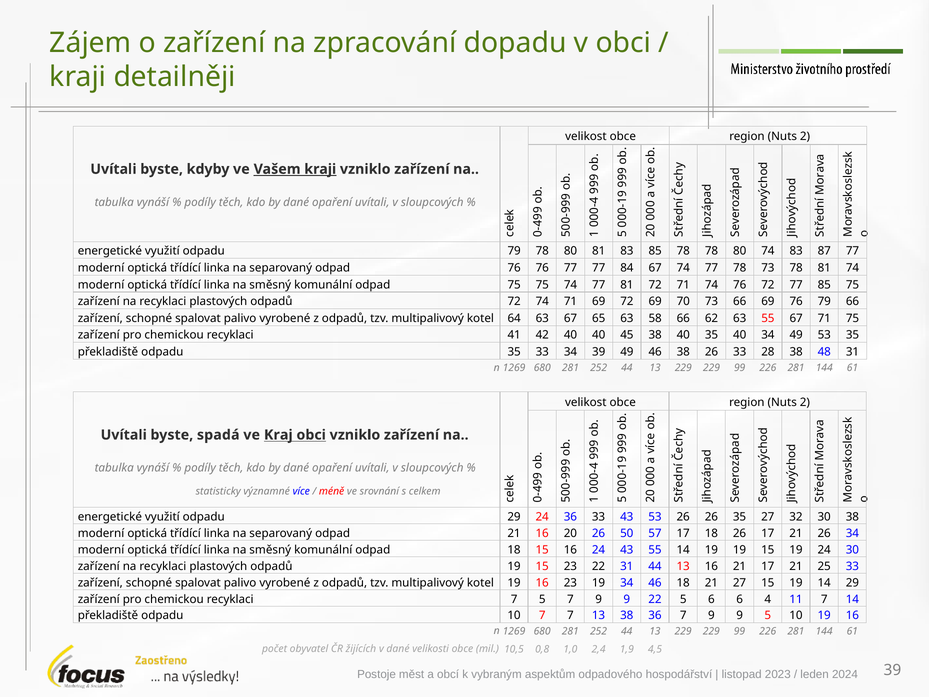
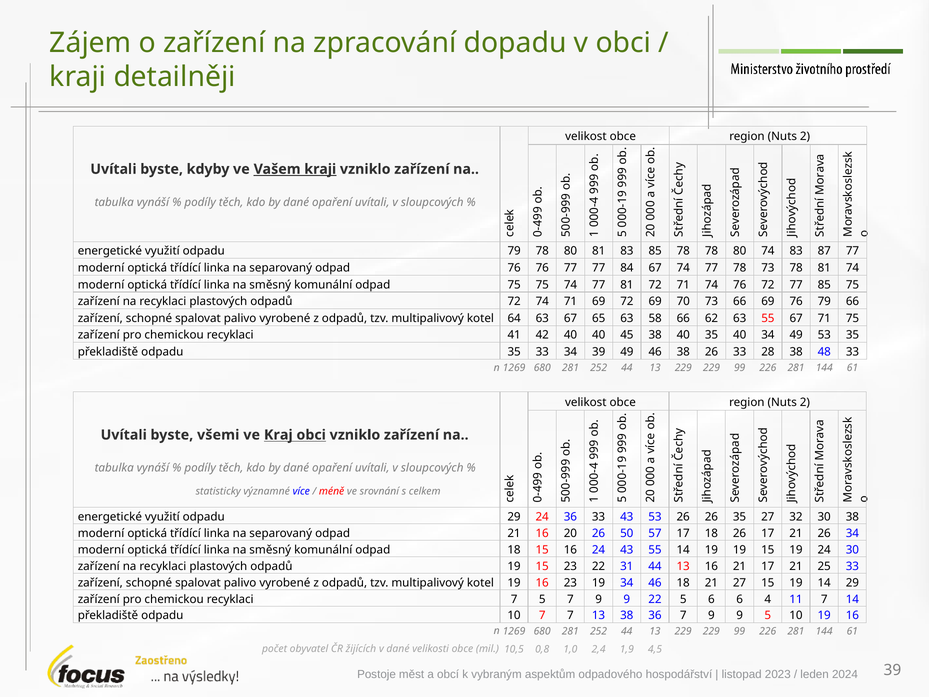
48 31: 31 -> 33
spadá: spadá -> všemi
